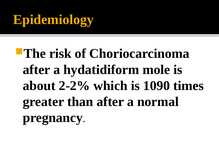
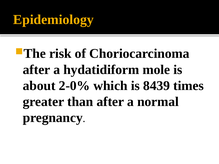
2-2%: 2-2% -> 2-0%
1090: 1090 -> 8439
